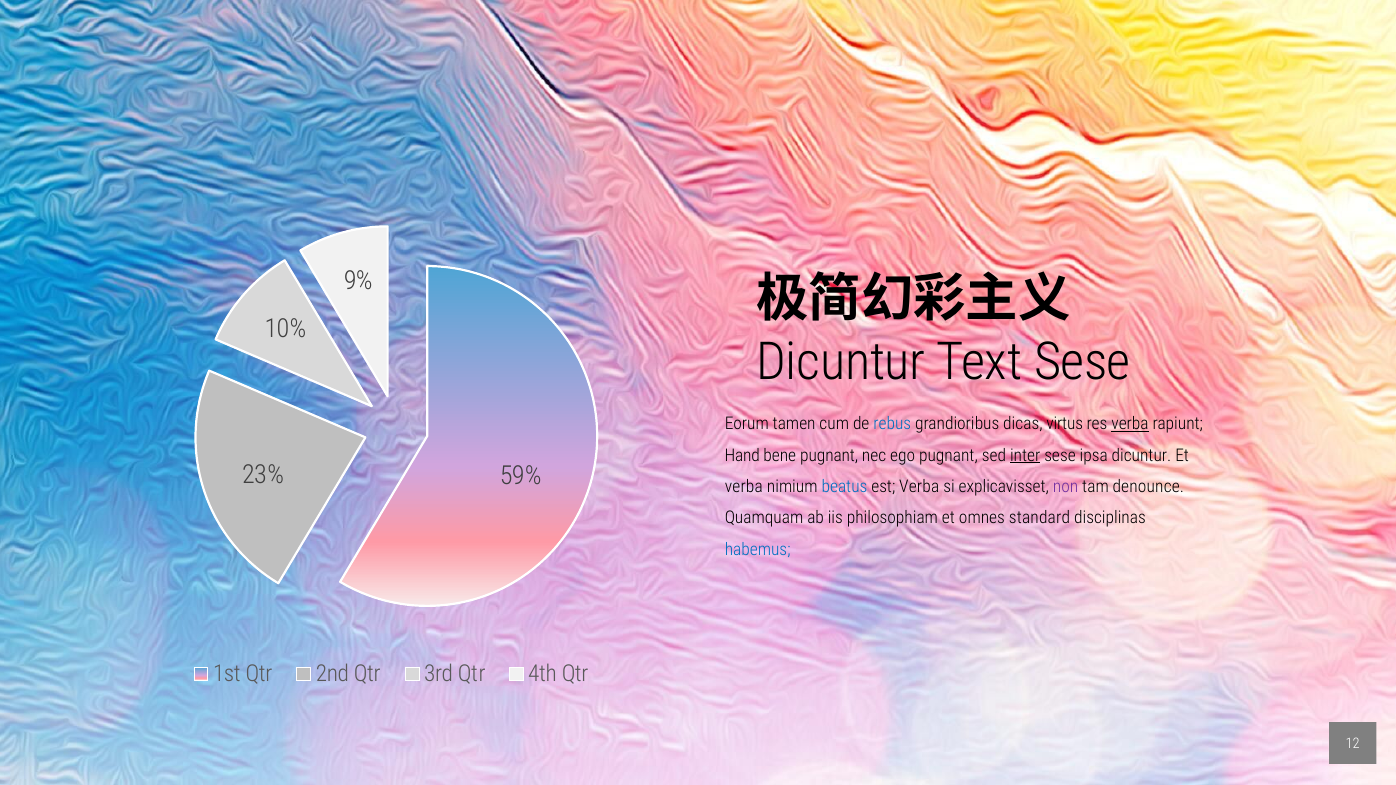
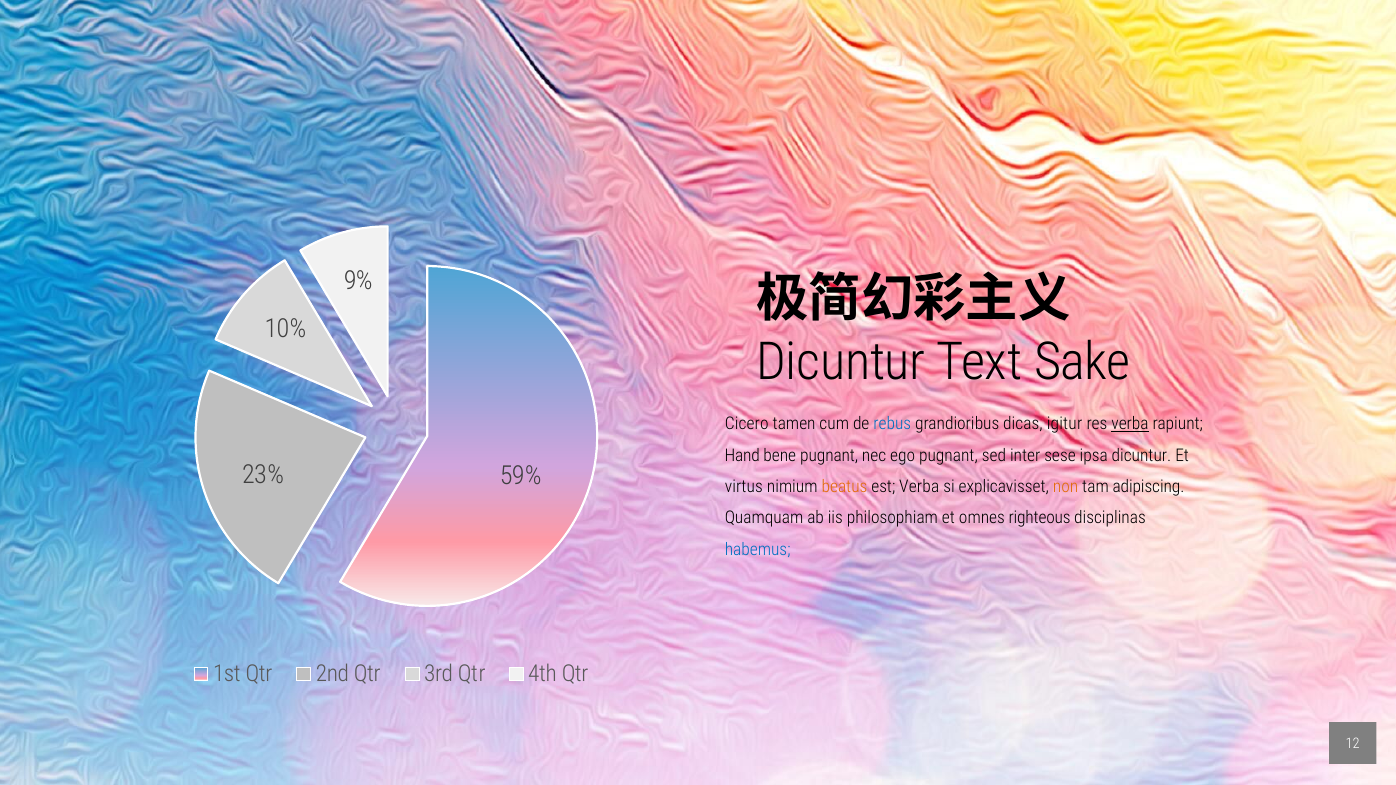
Text Sese: Sese -> Sake
Eorum: Eorum -> Cicero
virtus: virtus -> igitur
inter underline: present -> none
verba at (744, 487): verba -> virtus
beatus colour: blue -> orange
non colour: purple -> orange
denounce: denounce -> adipiscing
standard: standard -> righteous
